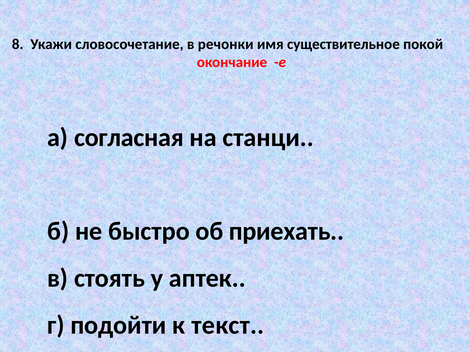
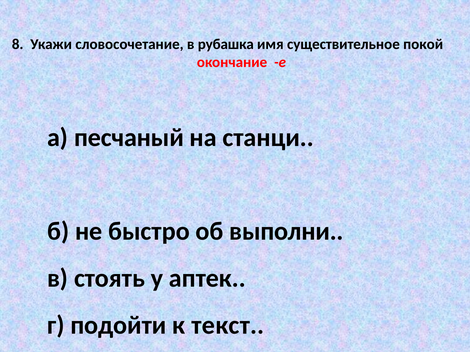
речонки: речонки -> рубашка
согласная: согласная -> песчаный
приехать: приехать -> выполни
